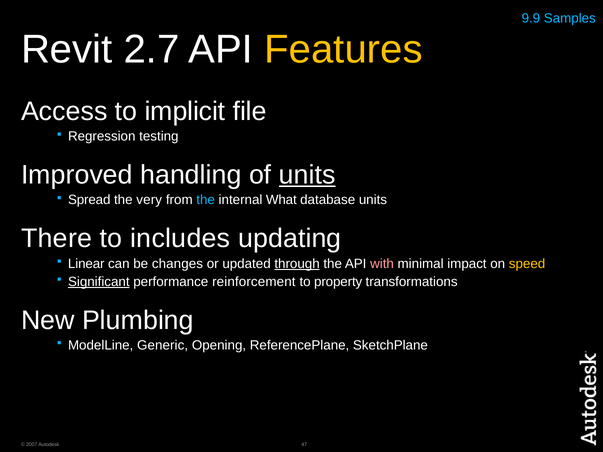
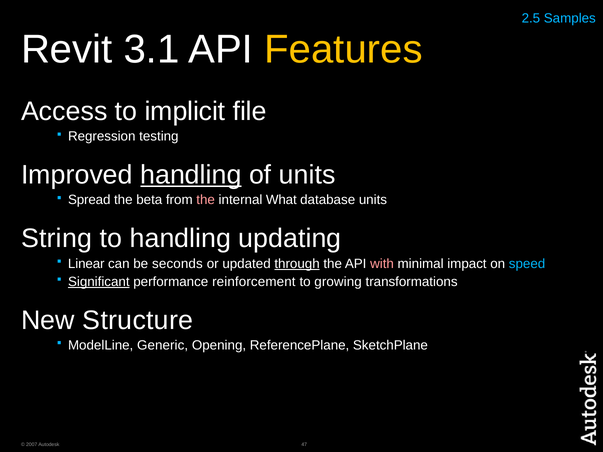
9.9: 9.9 -> 2.5
2.7: 2.7 -> 3.1
handling at (191, 175) underline: none -> present
units at (307, 175) underline: present -> none
very: very -> beta
the at (206, 200) colour: light blue -> pink
There: There -> String
to includes: includes -> handling
changes: changes -> seconds
speed colour: yellow -> light blue
property: property -> growing
Plumbing: Plumbing -> Structure
